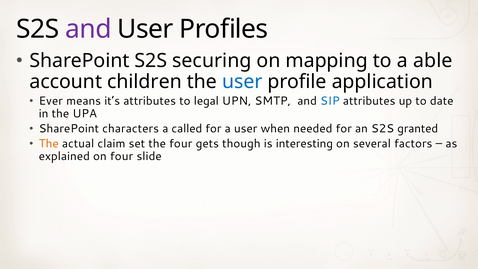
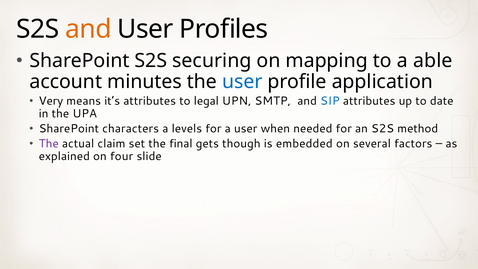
and at (88, 29) colour: purple -> orange
children: children -> minutes
Ever: Ever -> Very
called: called -> levels
granted: granted -> method
The at (49, 144) colour: orange -> purple
the four: four -> final
interesting: interesting -> embedded
